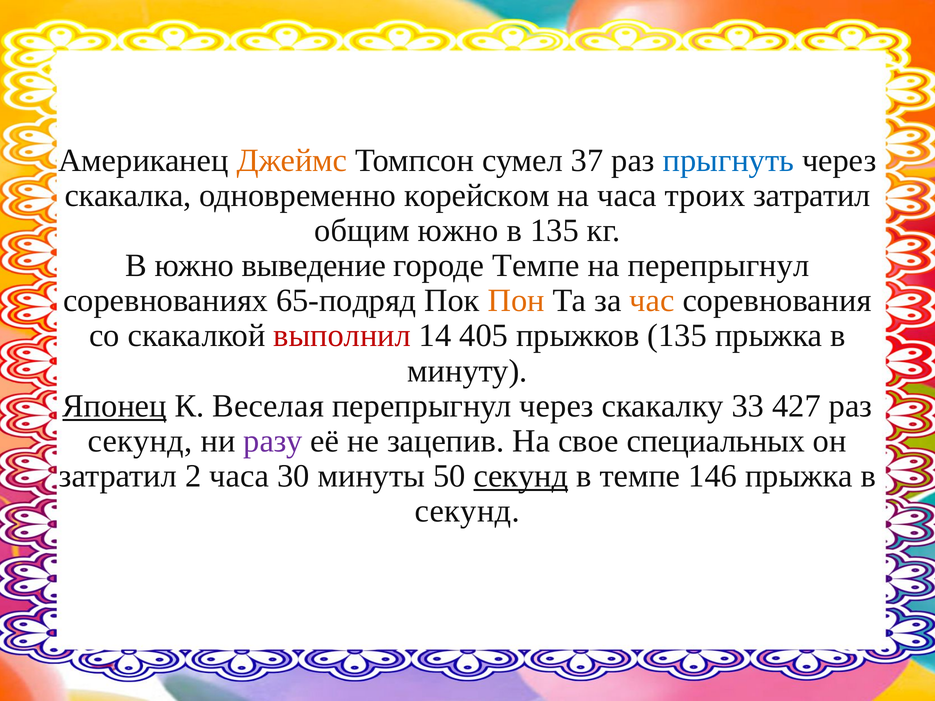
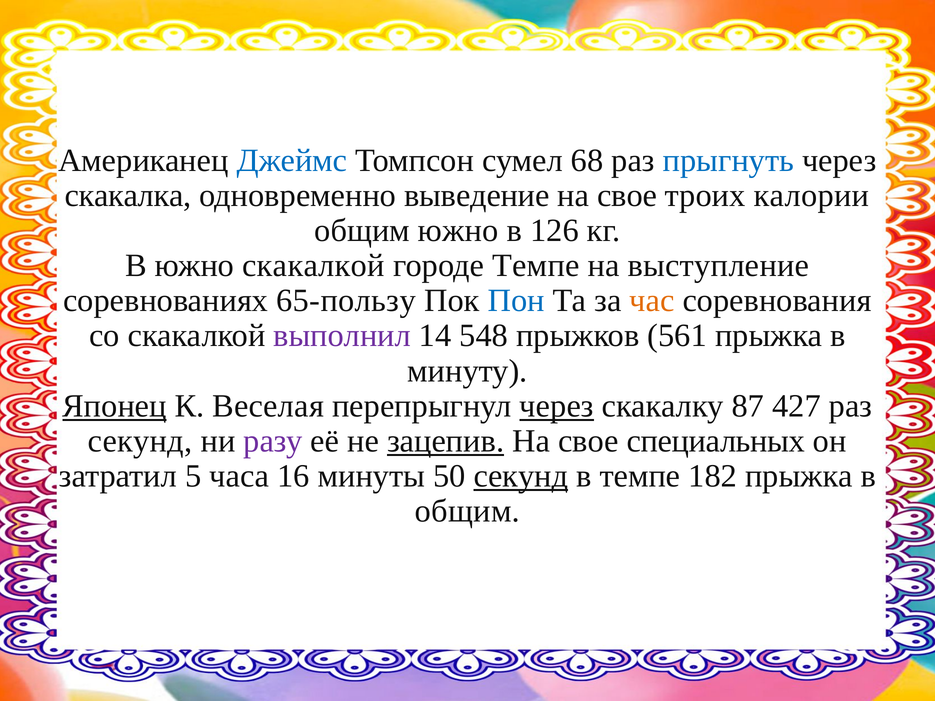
Джеймс colour: orange -> blue
37: 37 -> 68
корейском: корейском -> выведение
часа at (627, 196): часа -> свое
троих затратил: затратил -> калории
в 135: 135 -> 126
южно выведение: выведение -> скакалкой
на перепрыгнул: перепрыгнул -> выступление
65-подряд: 65-подряд -> 65-пользу
Пон colour: orange -> blue
выполнил colour: red -> purple
405: 405 -> 548
прыжков 135: 135 -> 561
через at (557, 406) underline: none -> present
33: 33 -> 87
зацепив underline: none -> present
2: 2 -> 5
30: 30 -> 16
146: 146 -> 182
секунд at (467, 511): секунд -> общим
